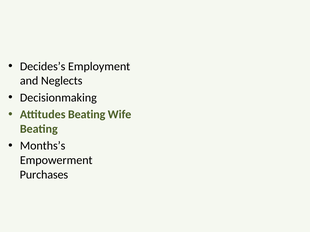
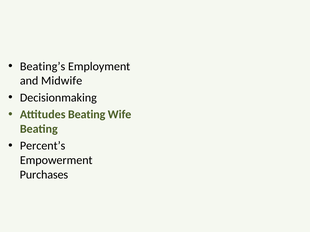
Decides’s: Decides’s -> Beating’s
Neglects: Neglects -> Midwife
Months’s: Months’s -> Percent’s
